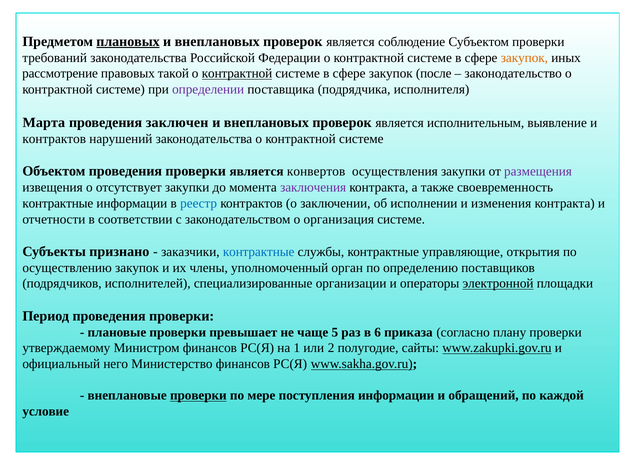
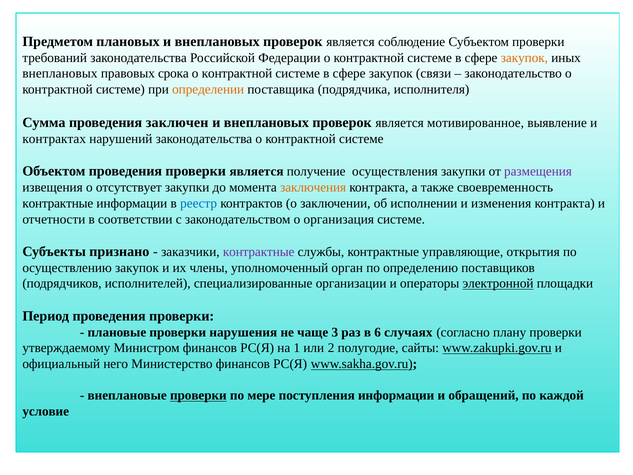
плановых underline: present -> none
рассмотрение at (60, 74): рассмотрение -> внеплановых
такой: такой -> срока
контрактной at (237, 74) underline: present -> none
после: после -> связи
определении colour: purple -> orange
Марта: Марта -> Сумма
исполнительным: исполнительным -> мотивированное
контрактов at (54, 139): контрактов -> контрактах
конвертов: конвертов -> получение
заключения colour: purple -> orange
контрактные at (259, 252) colour: blue -> purple
превышает: превышает -> нарушения
5: 5 -> 3
приказа: приказа -> случаях
